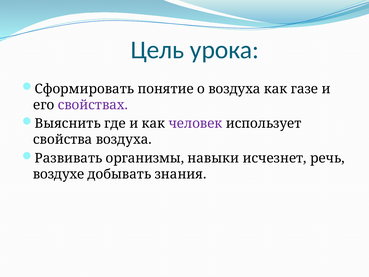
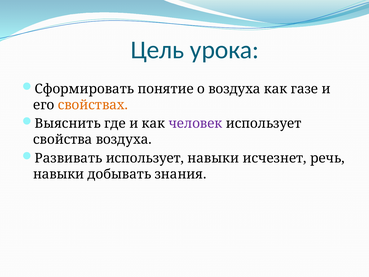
свойствах colour: purple -> orange
Развивать организмы: организмы -> использует
воздухе at (59, 174): воздухе -> навыки
